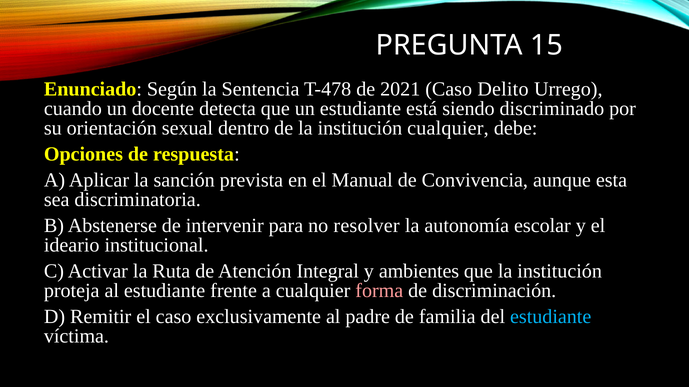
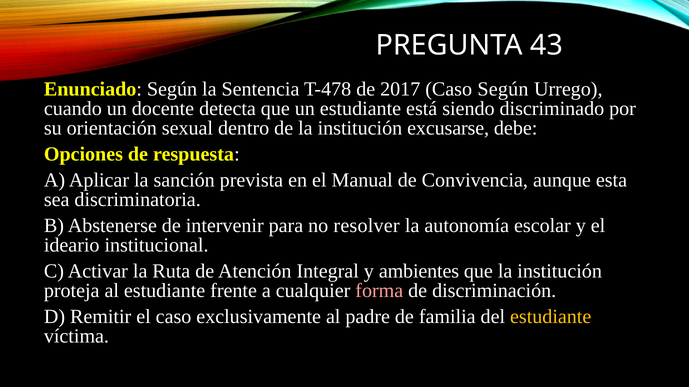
15: 15 -> 43
2021: 2021 -> 2017
Caso Delito: Delito -> Según
institución cualquier: cualquier -> excusarse
estudiante at (551, 317) colour: light blue -> yellow
